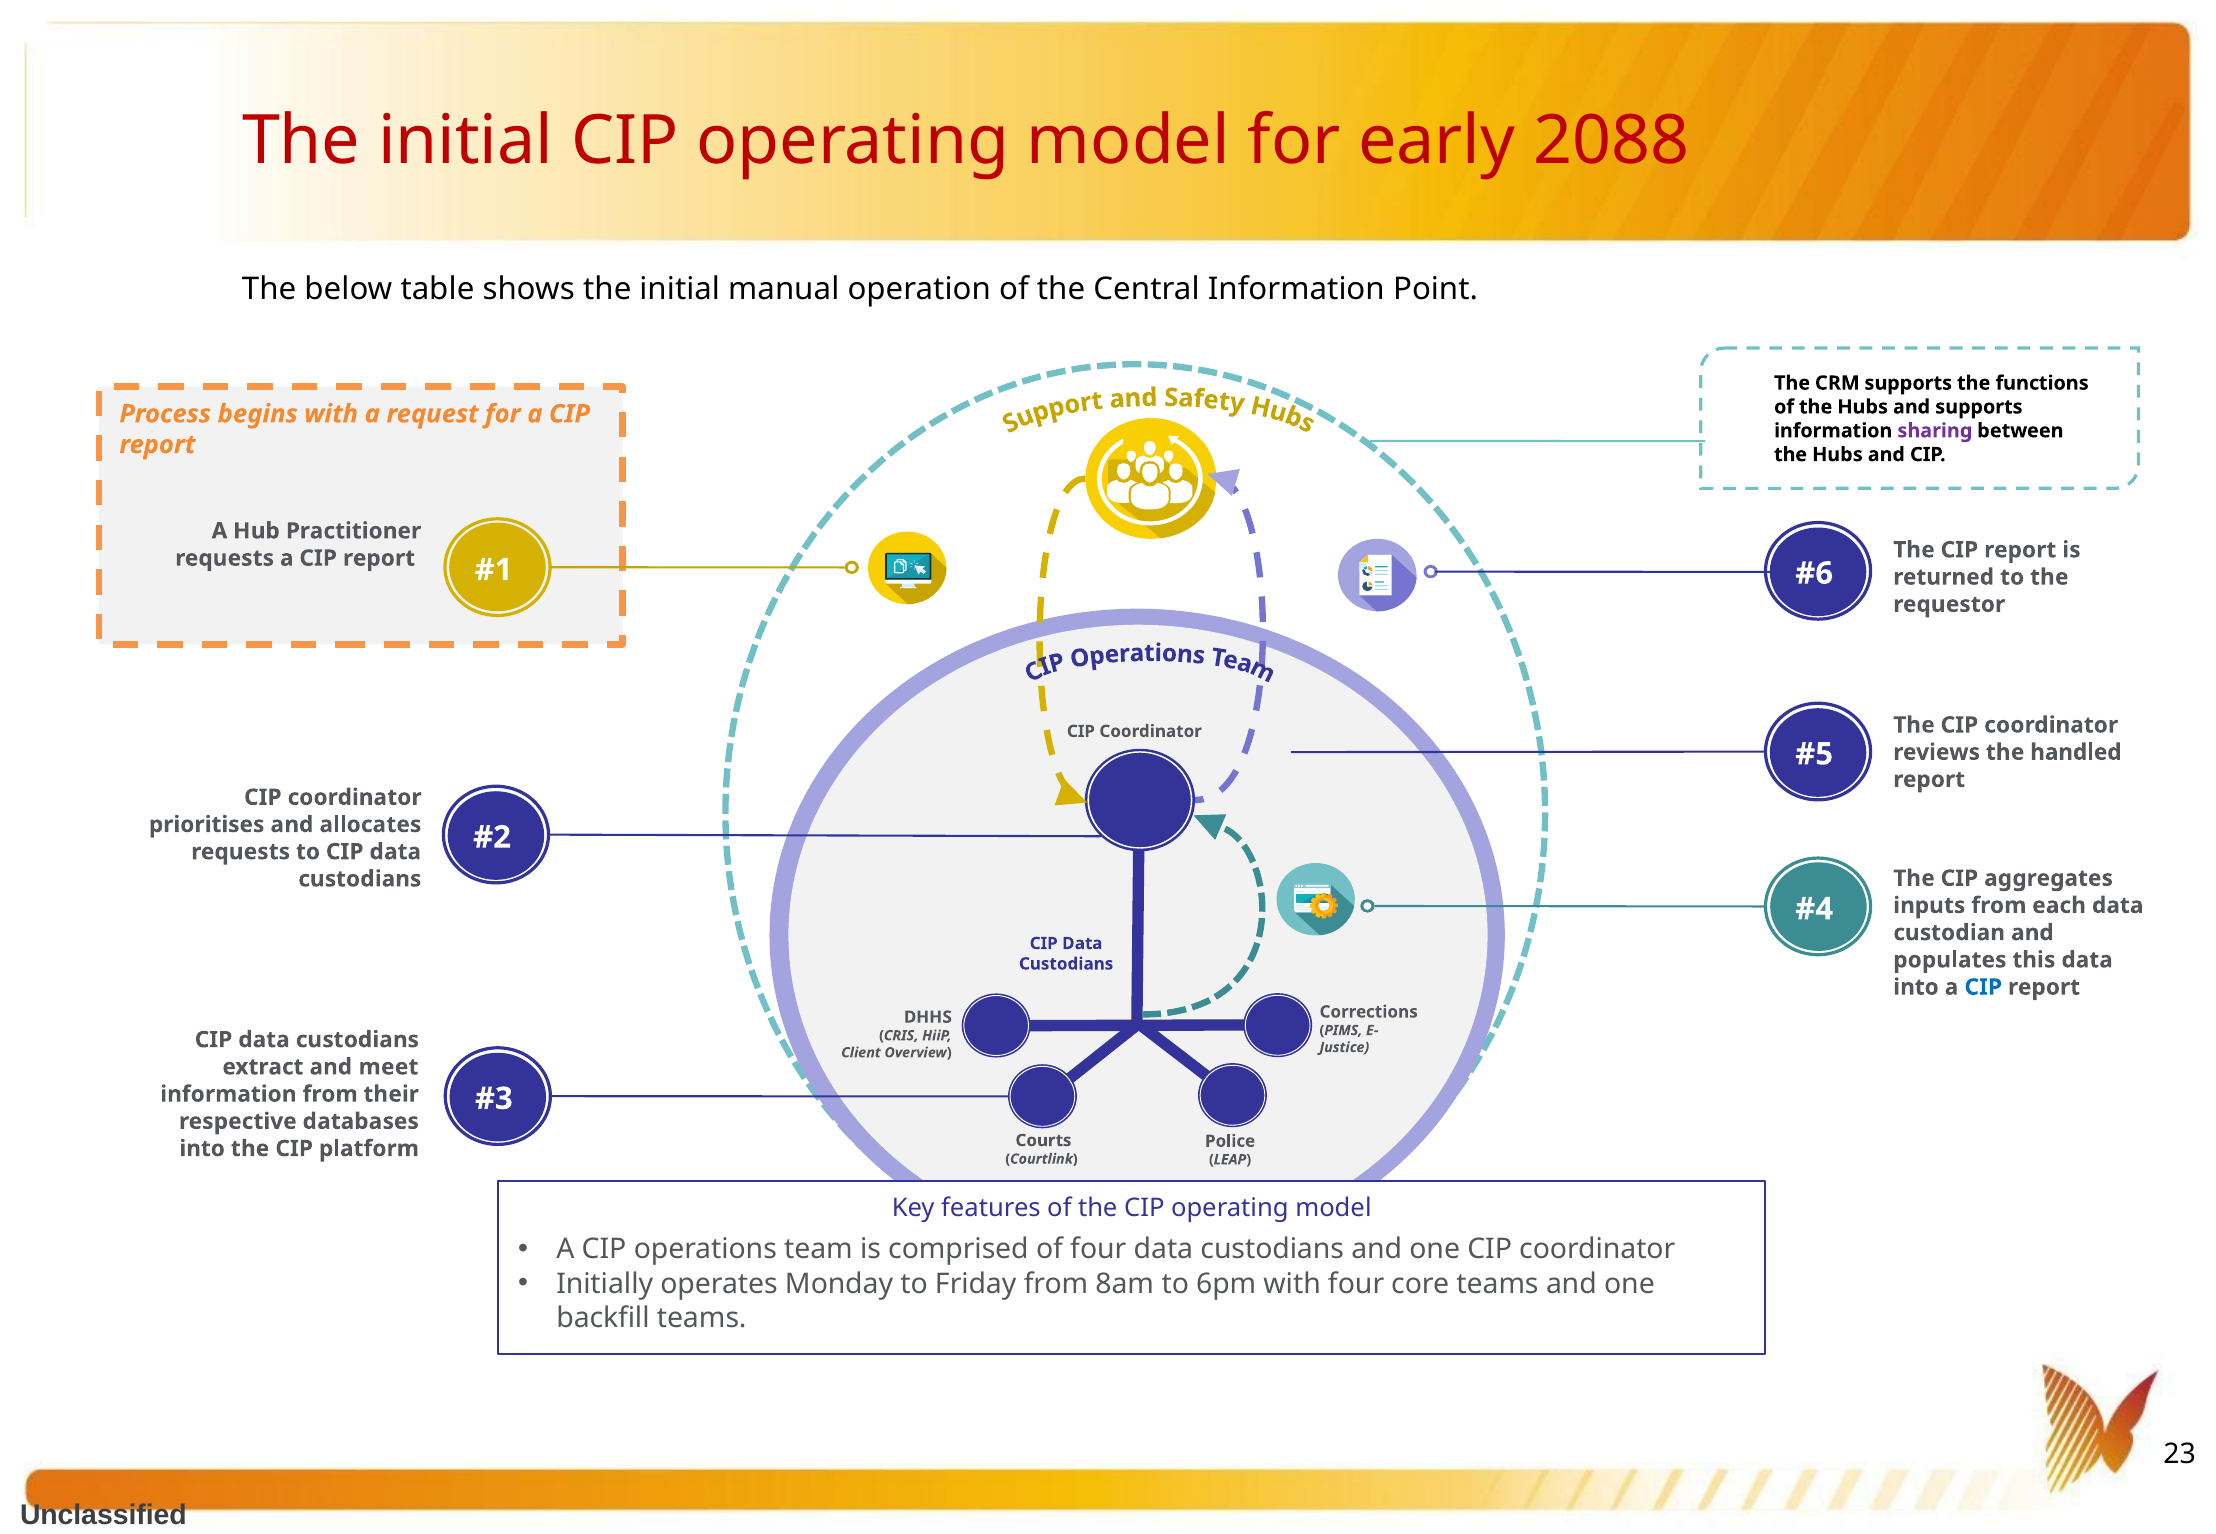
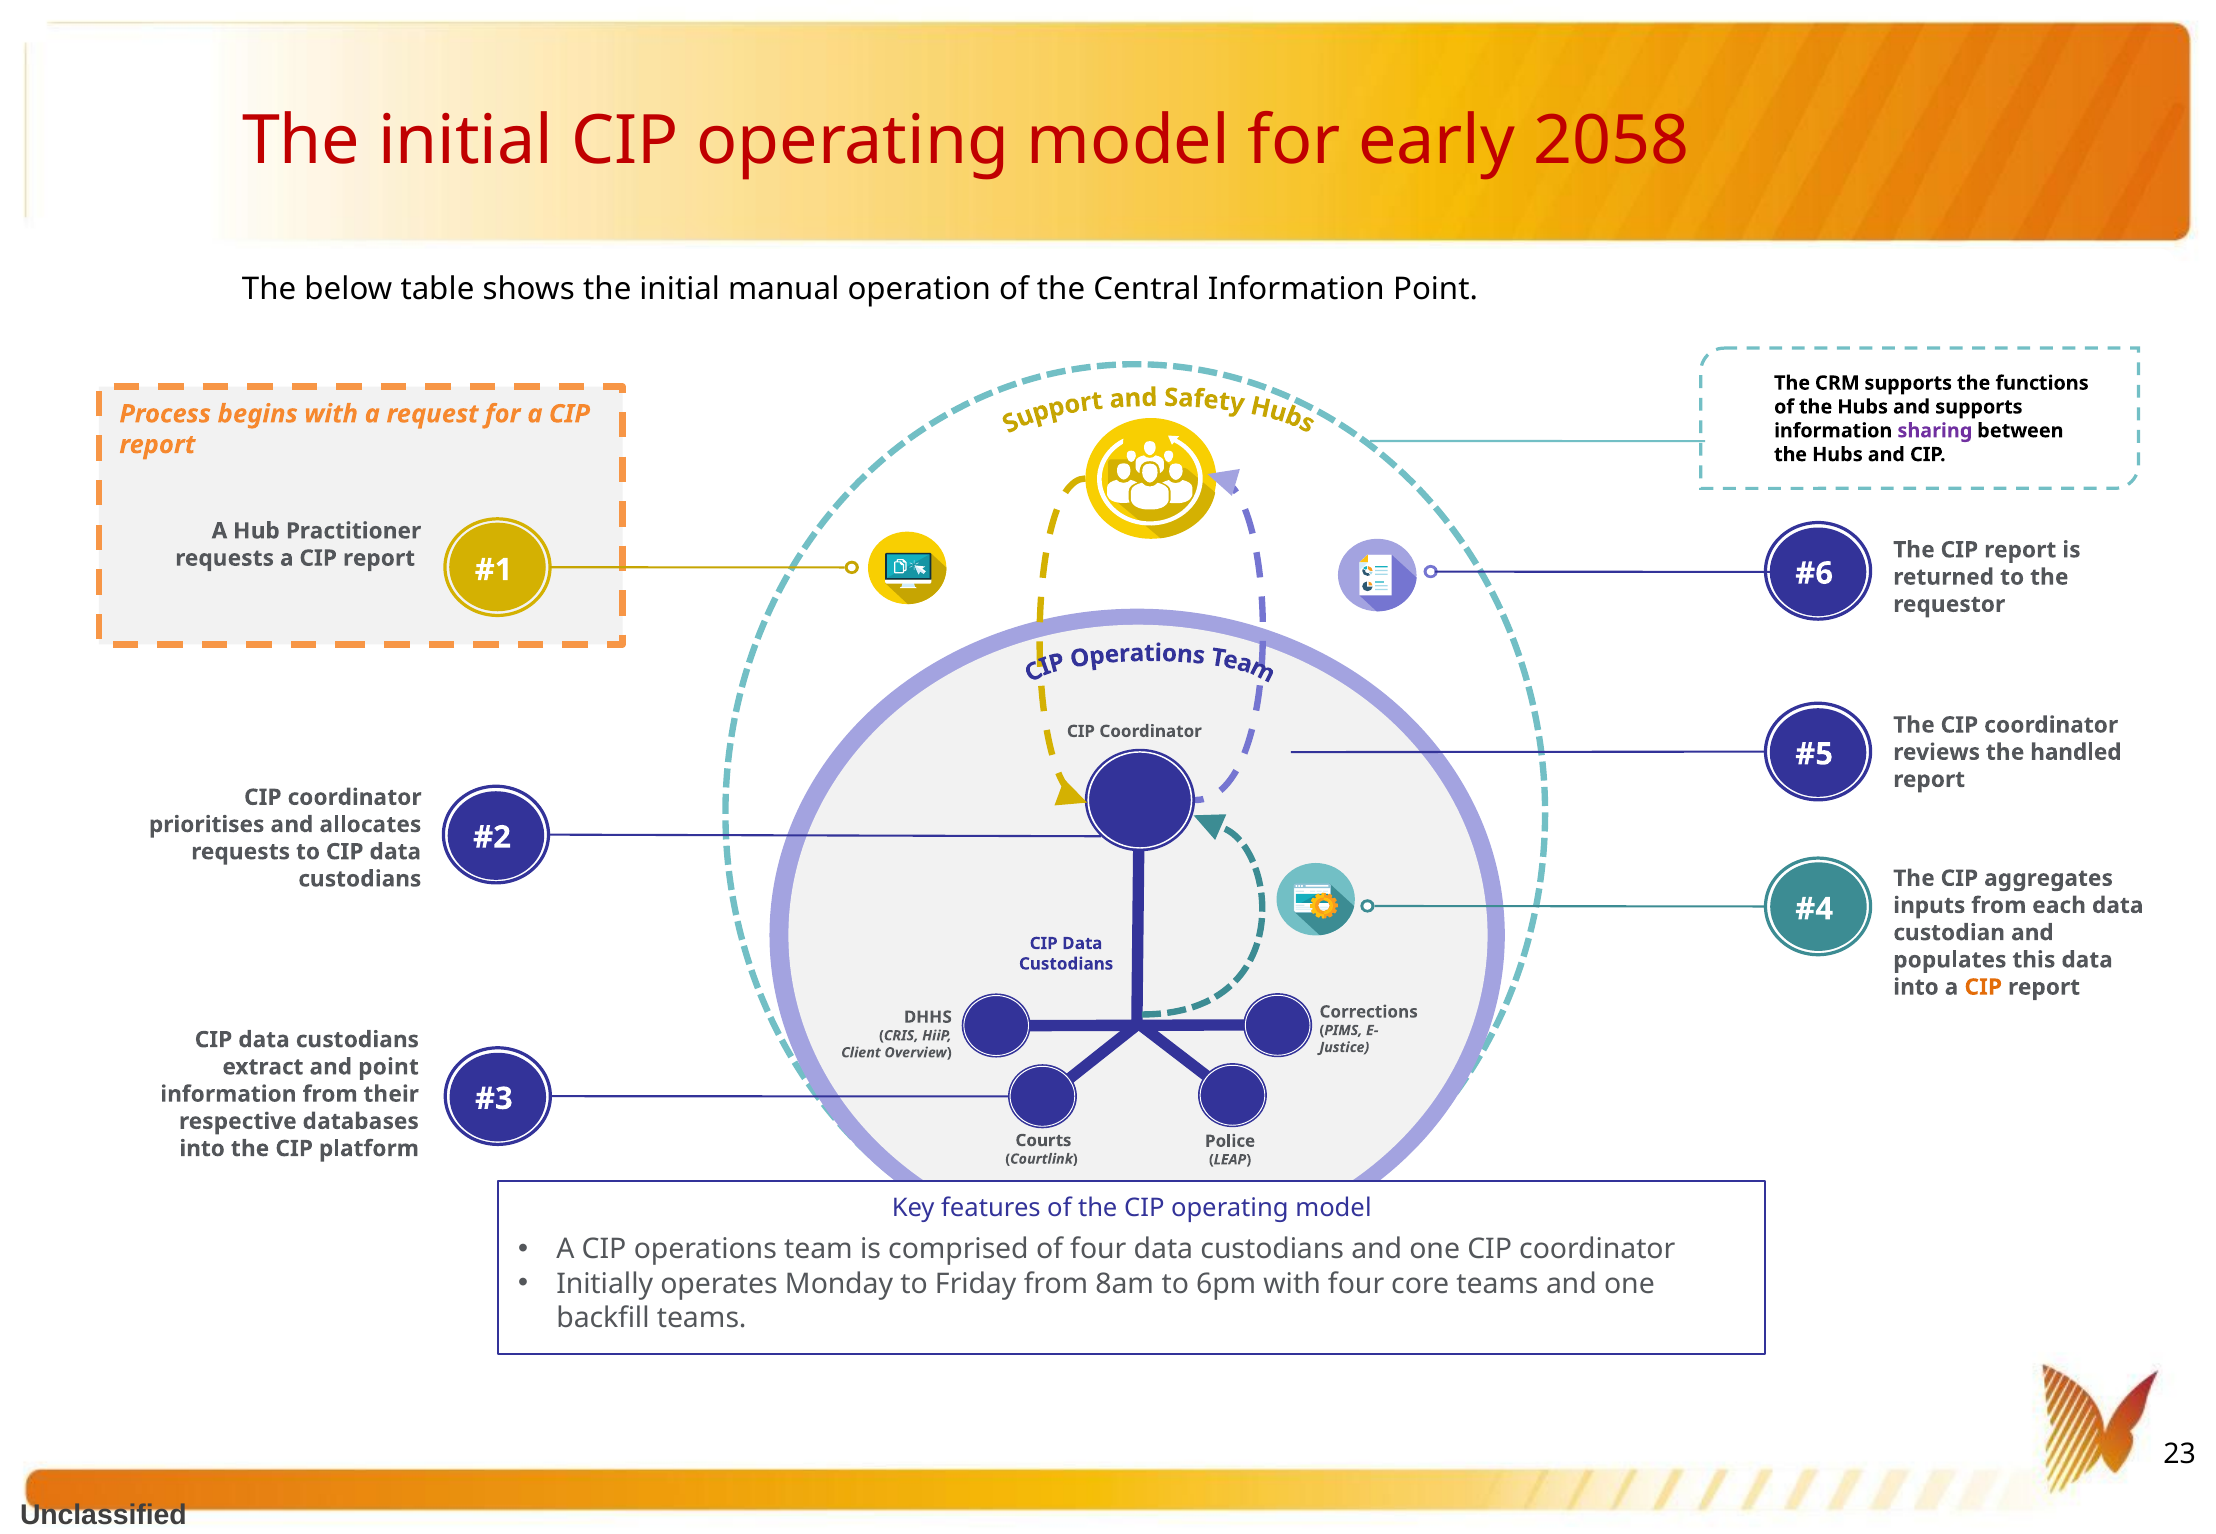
2088: 2088 -> 2058
CIP at (1983, 987) colour: blue -> orange
and meet: meet -> point
